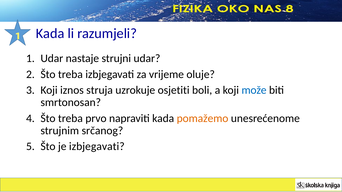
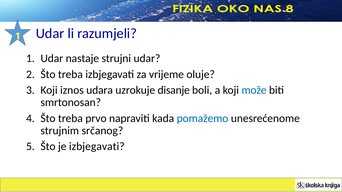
Kada at (50, 33): Kada -> Udar
struja: struja -> udara
osjetiti: osjetiti -> disanje
pomažemo colour: orange -> blue
